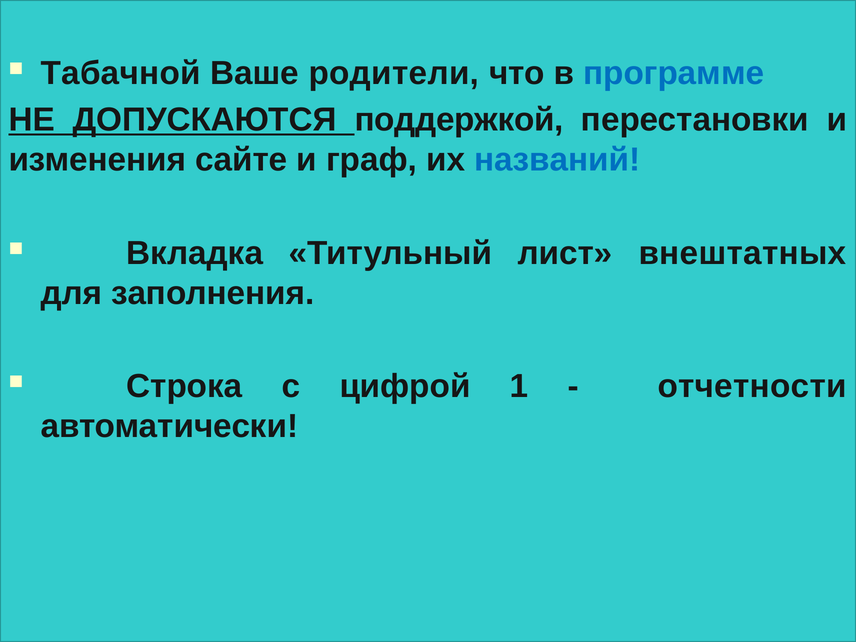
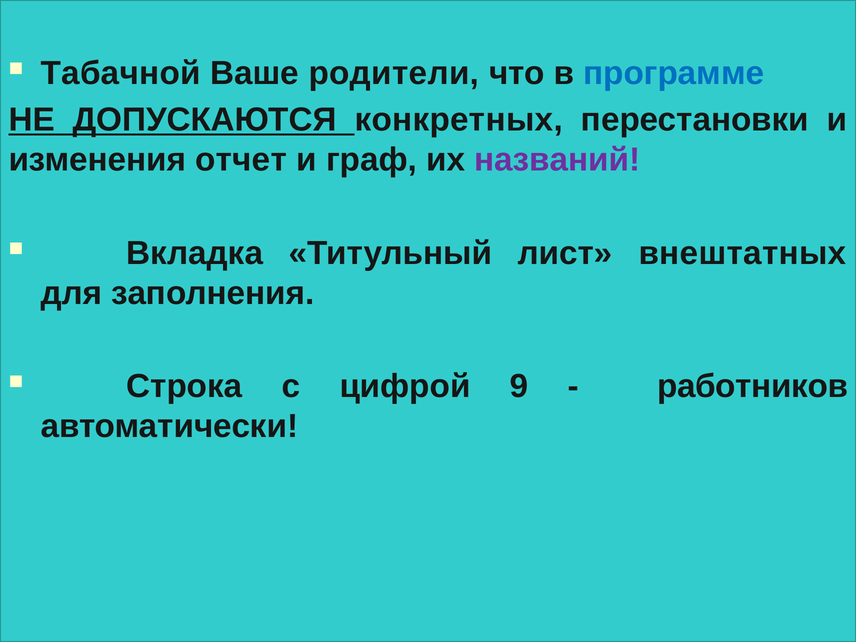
поддержкой: поддержкой -> конкретных
сайте: сайте -> отчет
названий colour: blue -> purple
1: 1 -> 9
отчетности: отчетности -> работников
